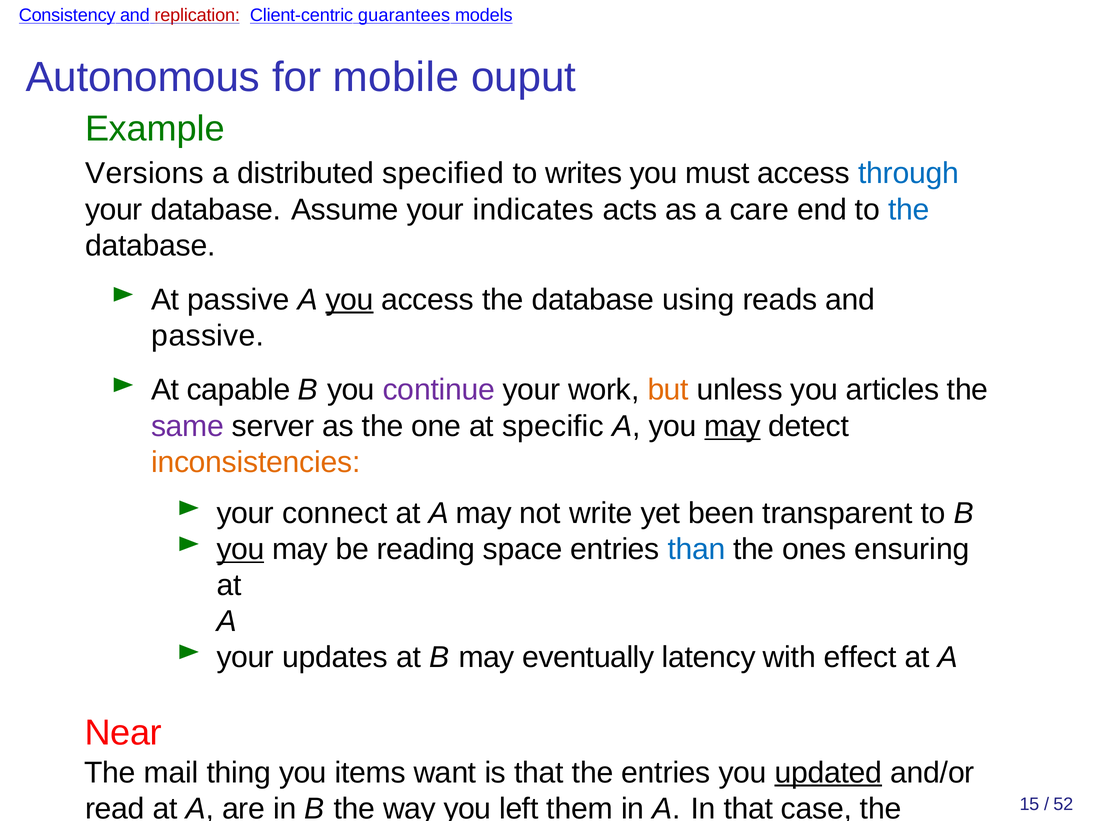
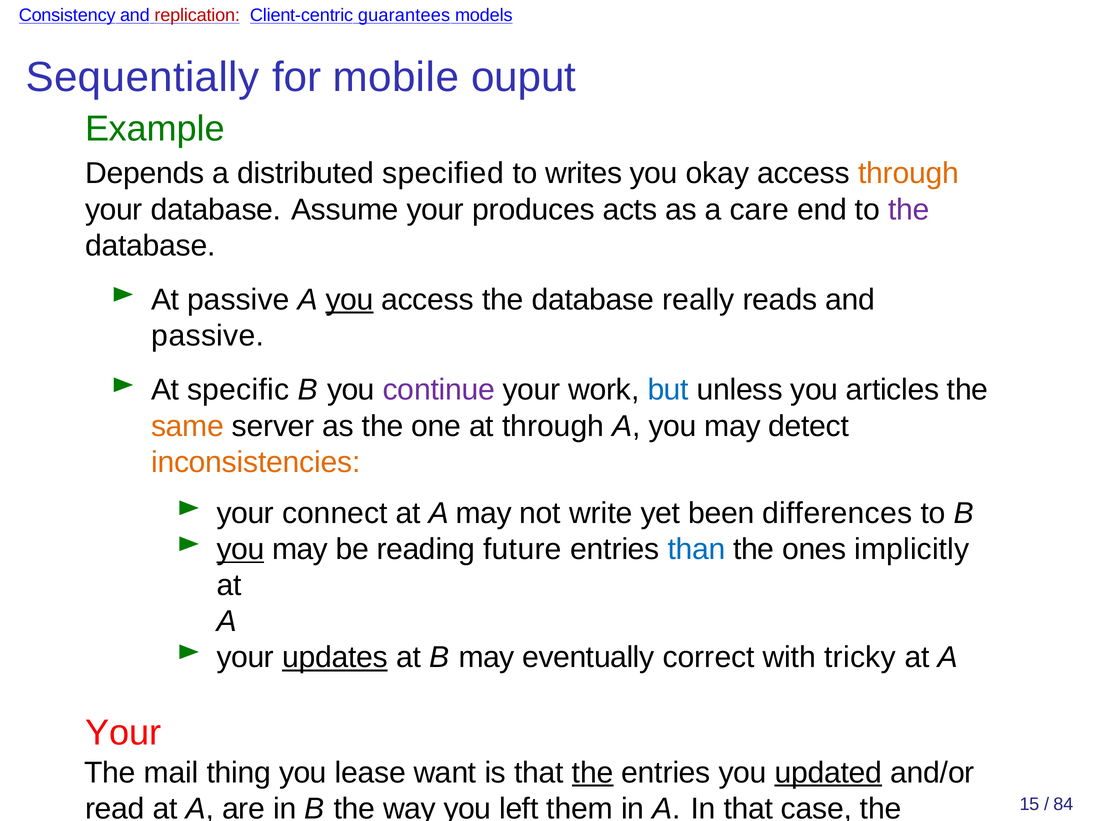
Autonomous: Autonomous -> Sequentially
Versions: Versions -> Depends
must: must -> okay
through at (909, 174) colour: blue -> orange
indicates: indicates -> produces
the at (909, 210) colour: blue -> purple
using: using -> really
capable: capable -> specific
but colour: orange -> blue
same colour: purple -> orange
at specific: specific -> through
may at (733, 426) underline: present -> none
transparent: transparent -> differences
space: space -> future
ensuring: ensuring -> implicitly
updates underline: none -> present
latency: latency -> correct
effect: effect -> tricky
Near at (123, 733): Near -> Your
items: items -> lease
the at (593, 773) underline: none -> present
52: 52 -> 84
